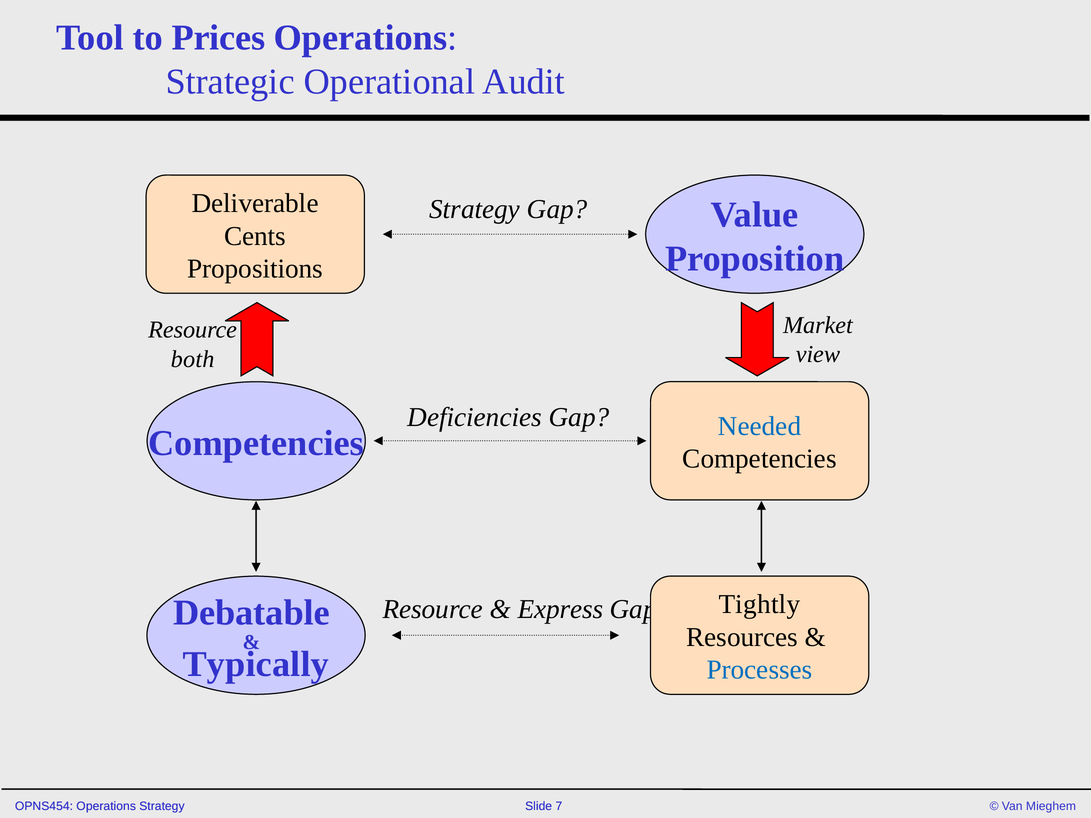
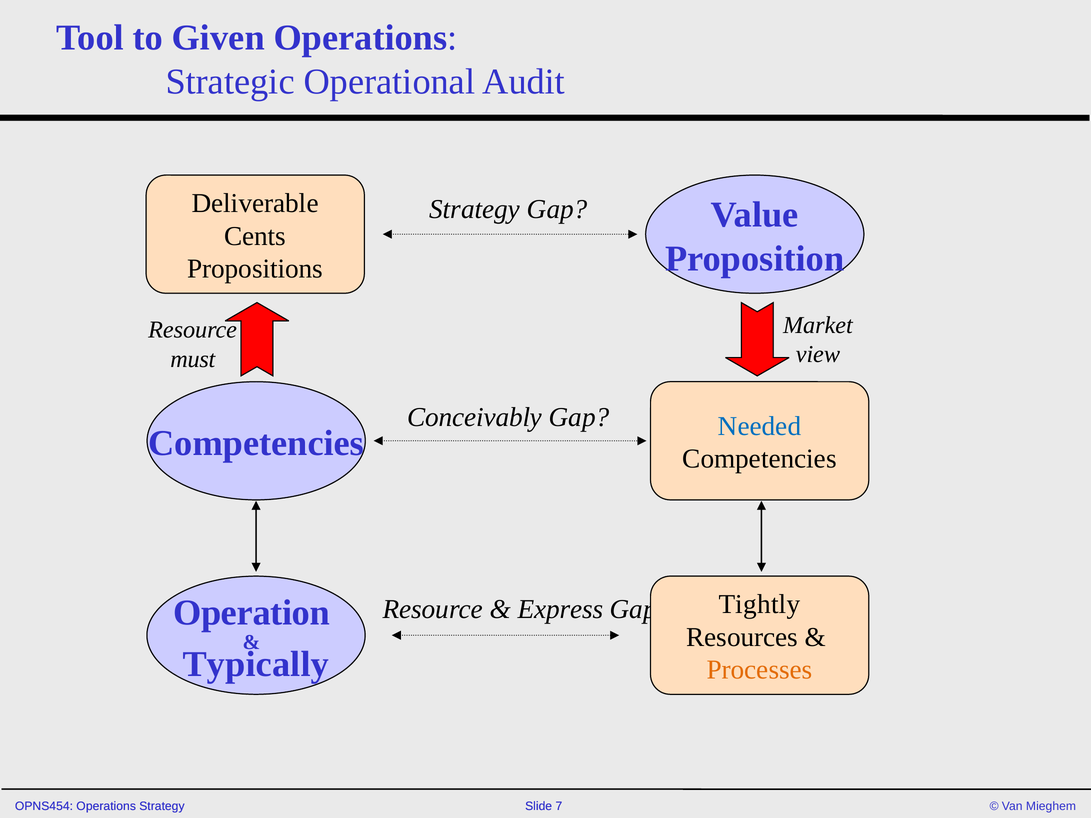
Prices: Prices -> Given
both: both -> must
Deficiencies: Deficiencies -> Conceivably
Debatable: Debatable -> Operation
Processes colour: blue -> orange
